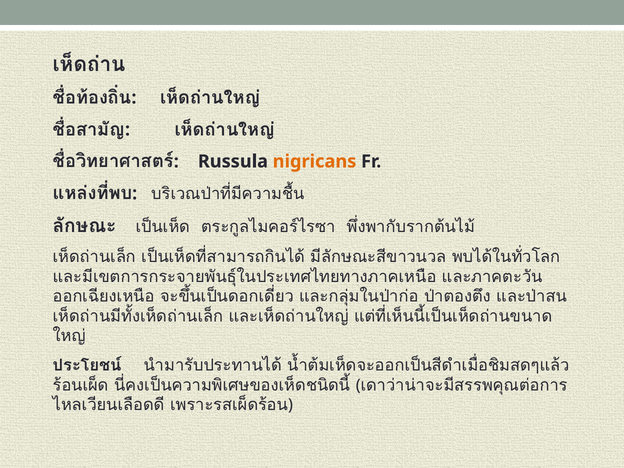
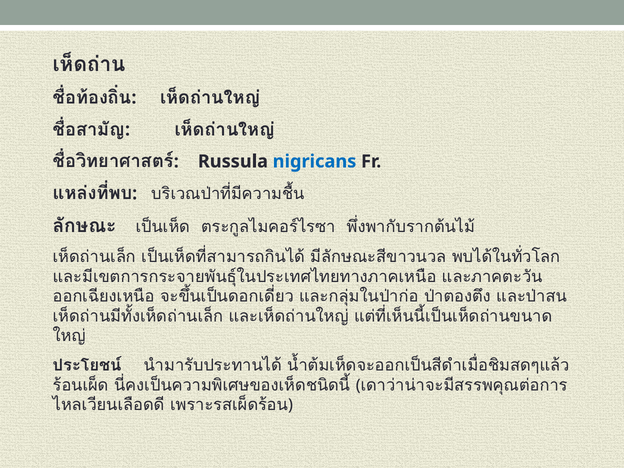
nigricans colour: orange -> blue
